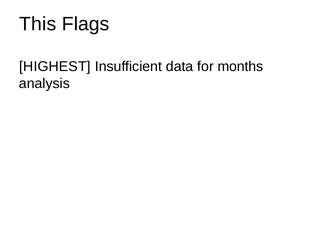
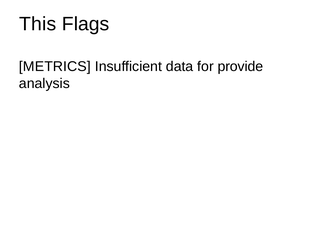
HIGHEST: HIGHEST -> METRICS
months: months -> provide
